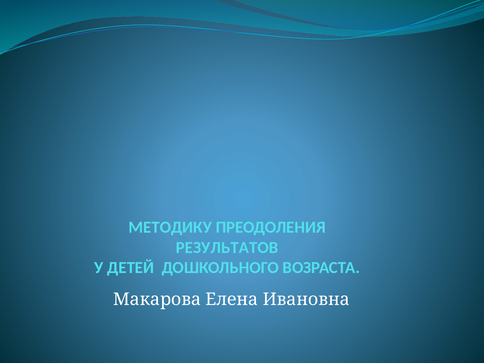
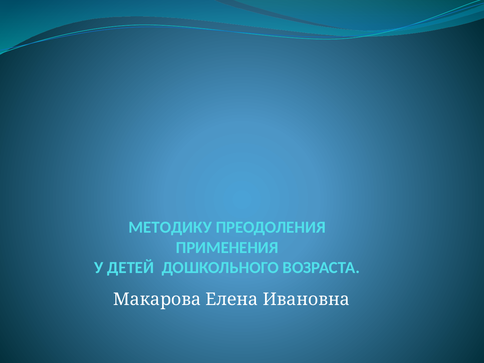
РЕЗУЛЬТАТОВ: РЕЗУЛЬТАТОВ -> ПРИМЕНЕНИЯ
